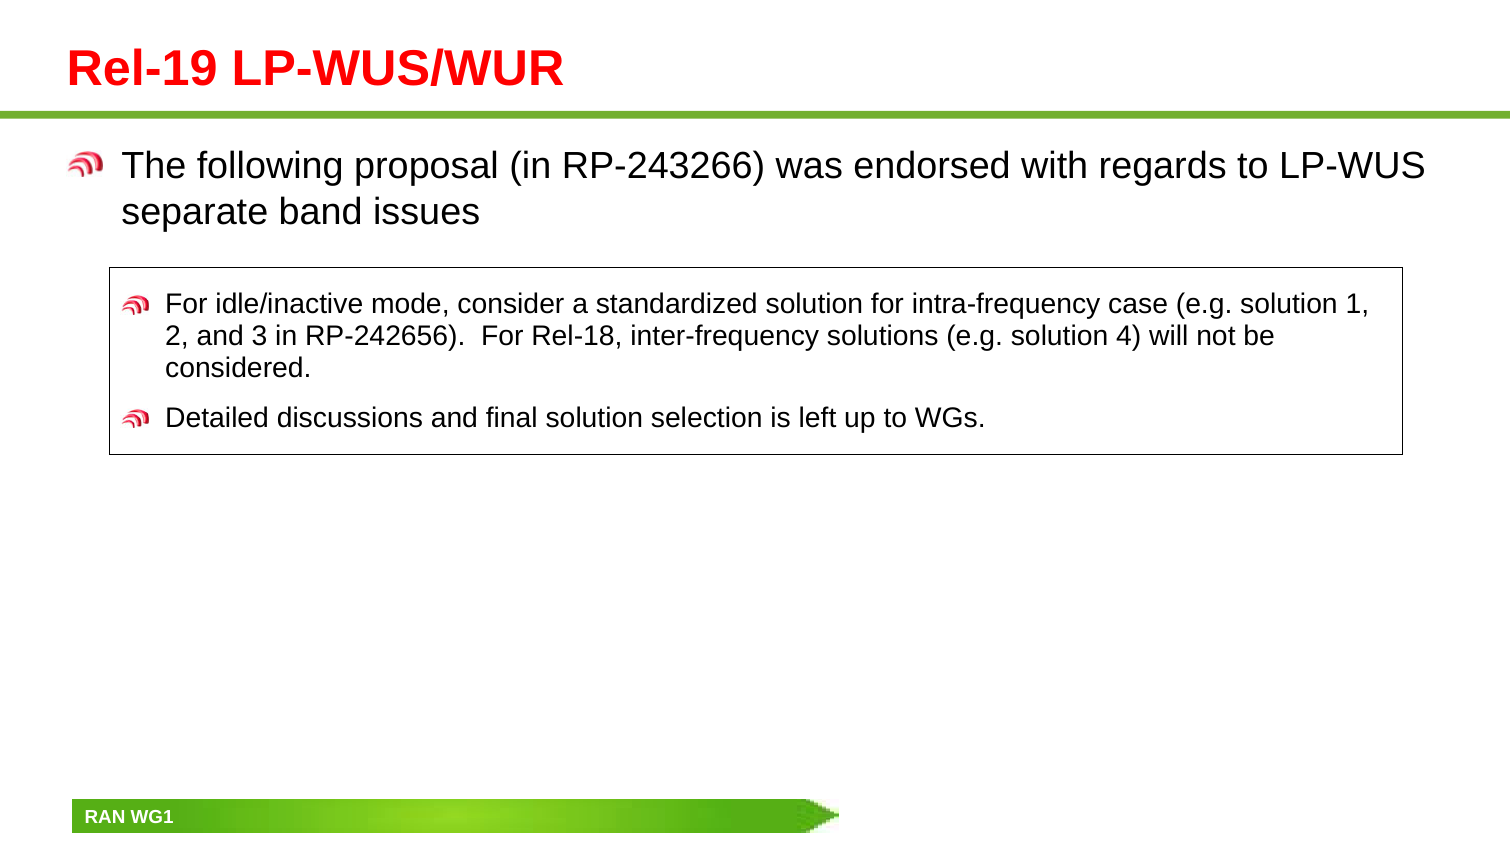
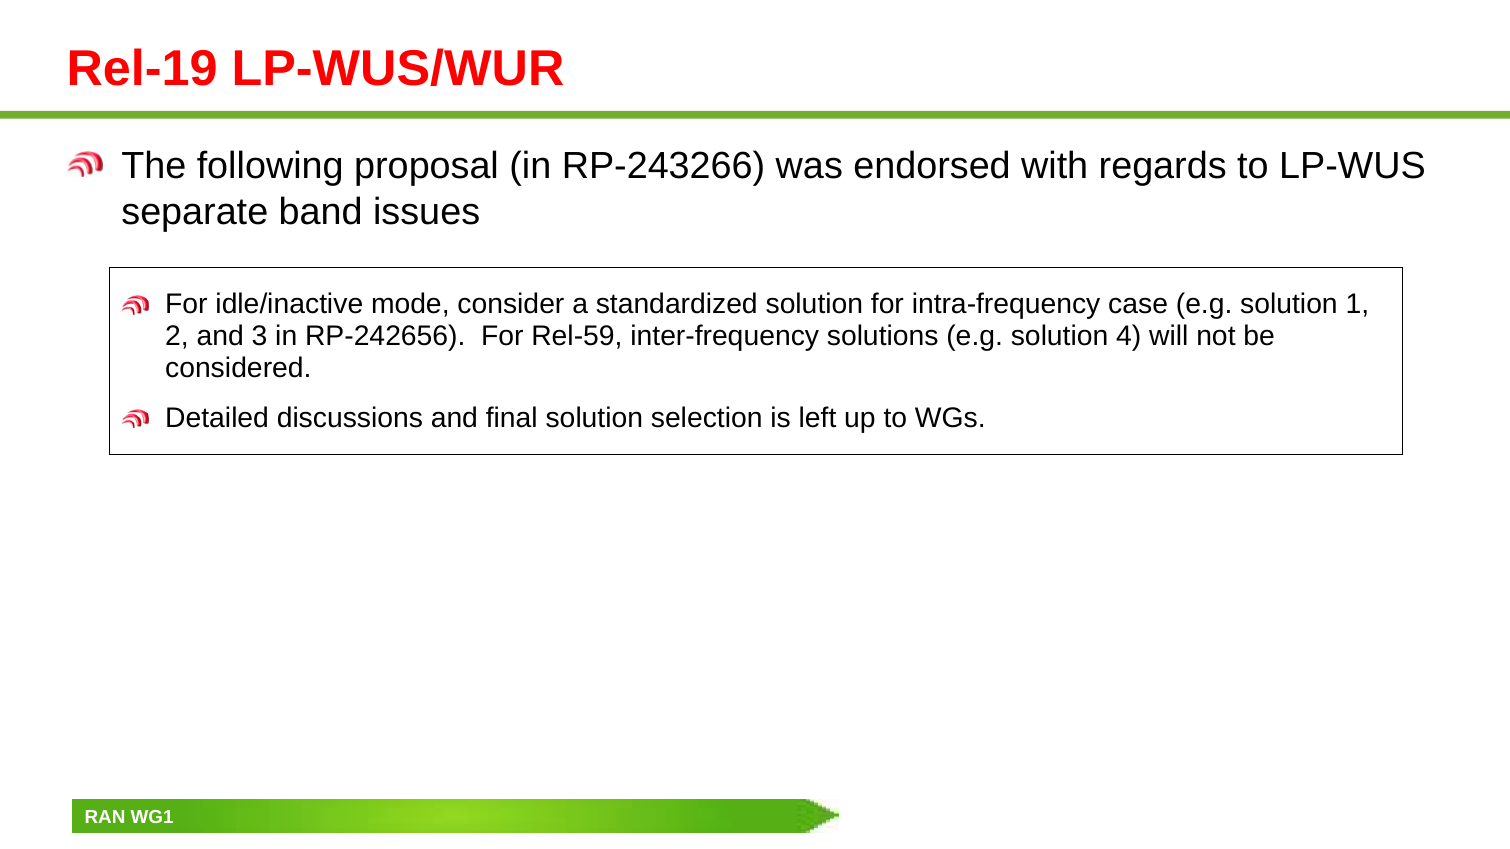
Rel-18: Rel-18 -> Rel-59
